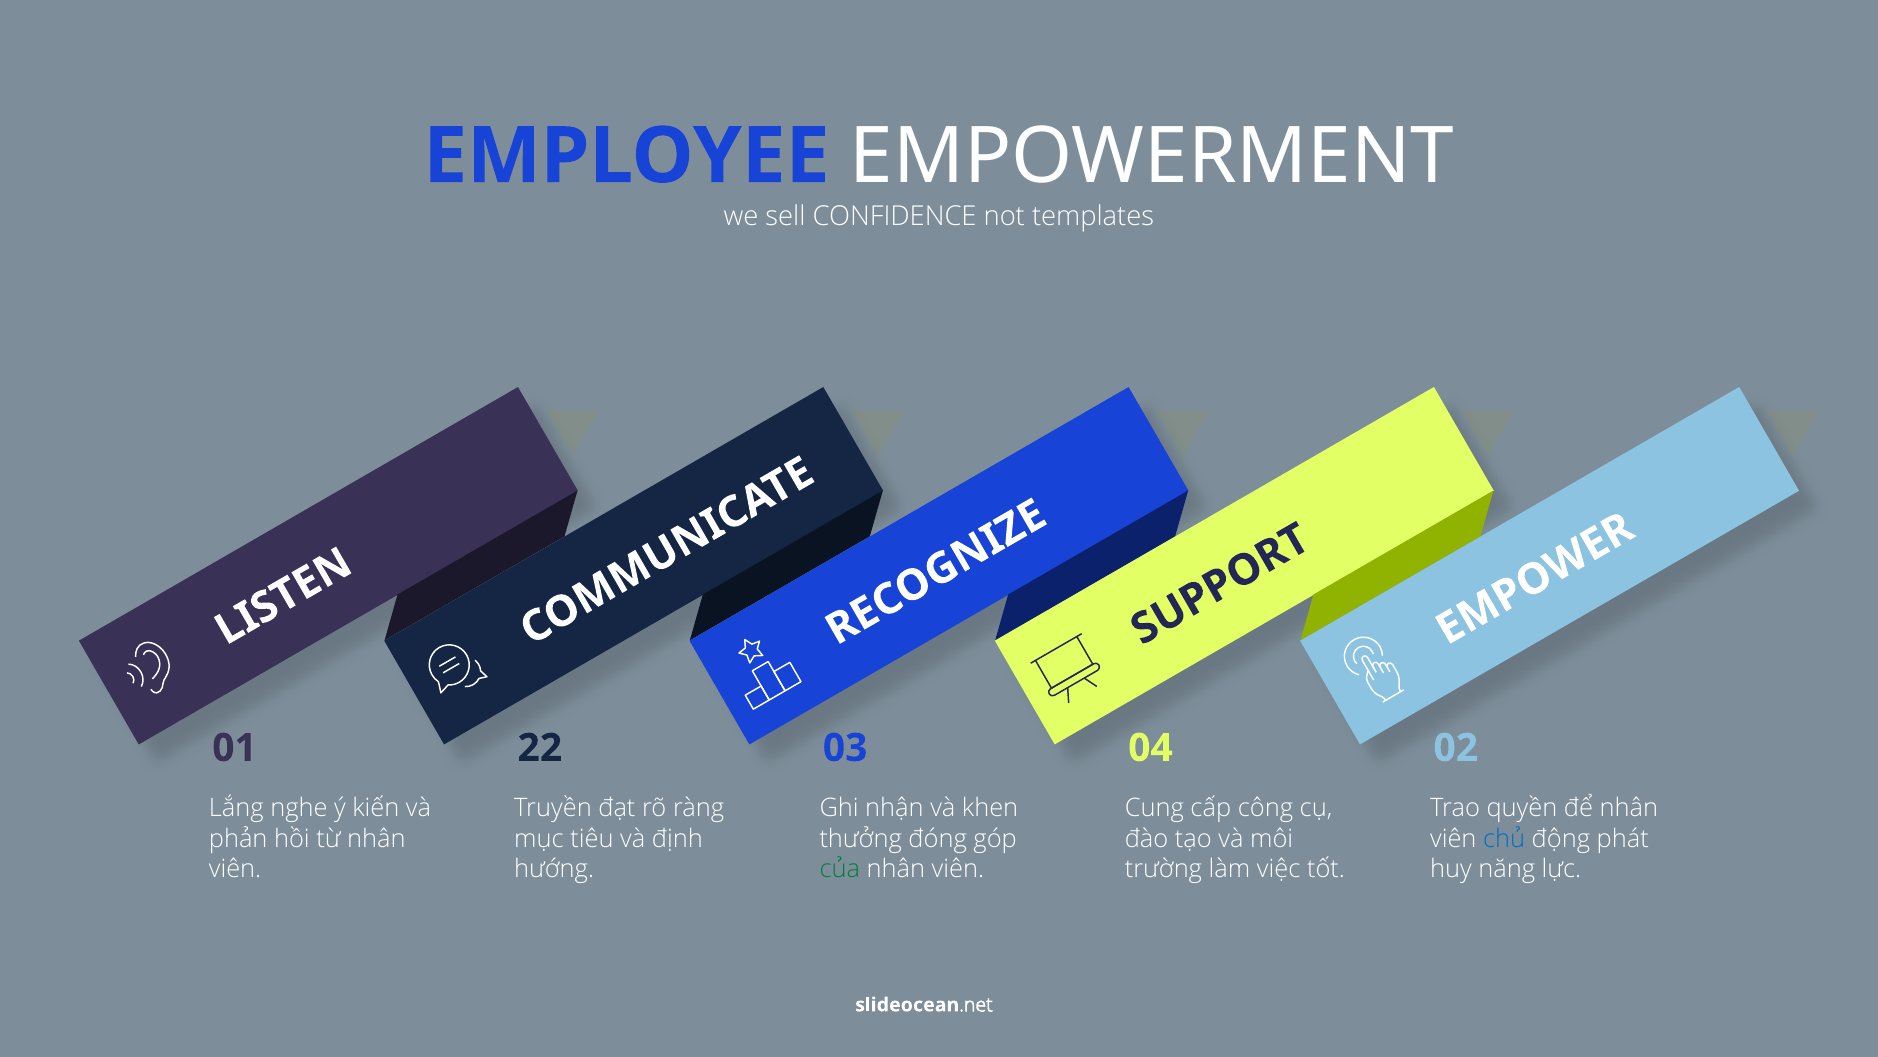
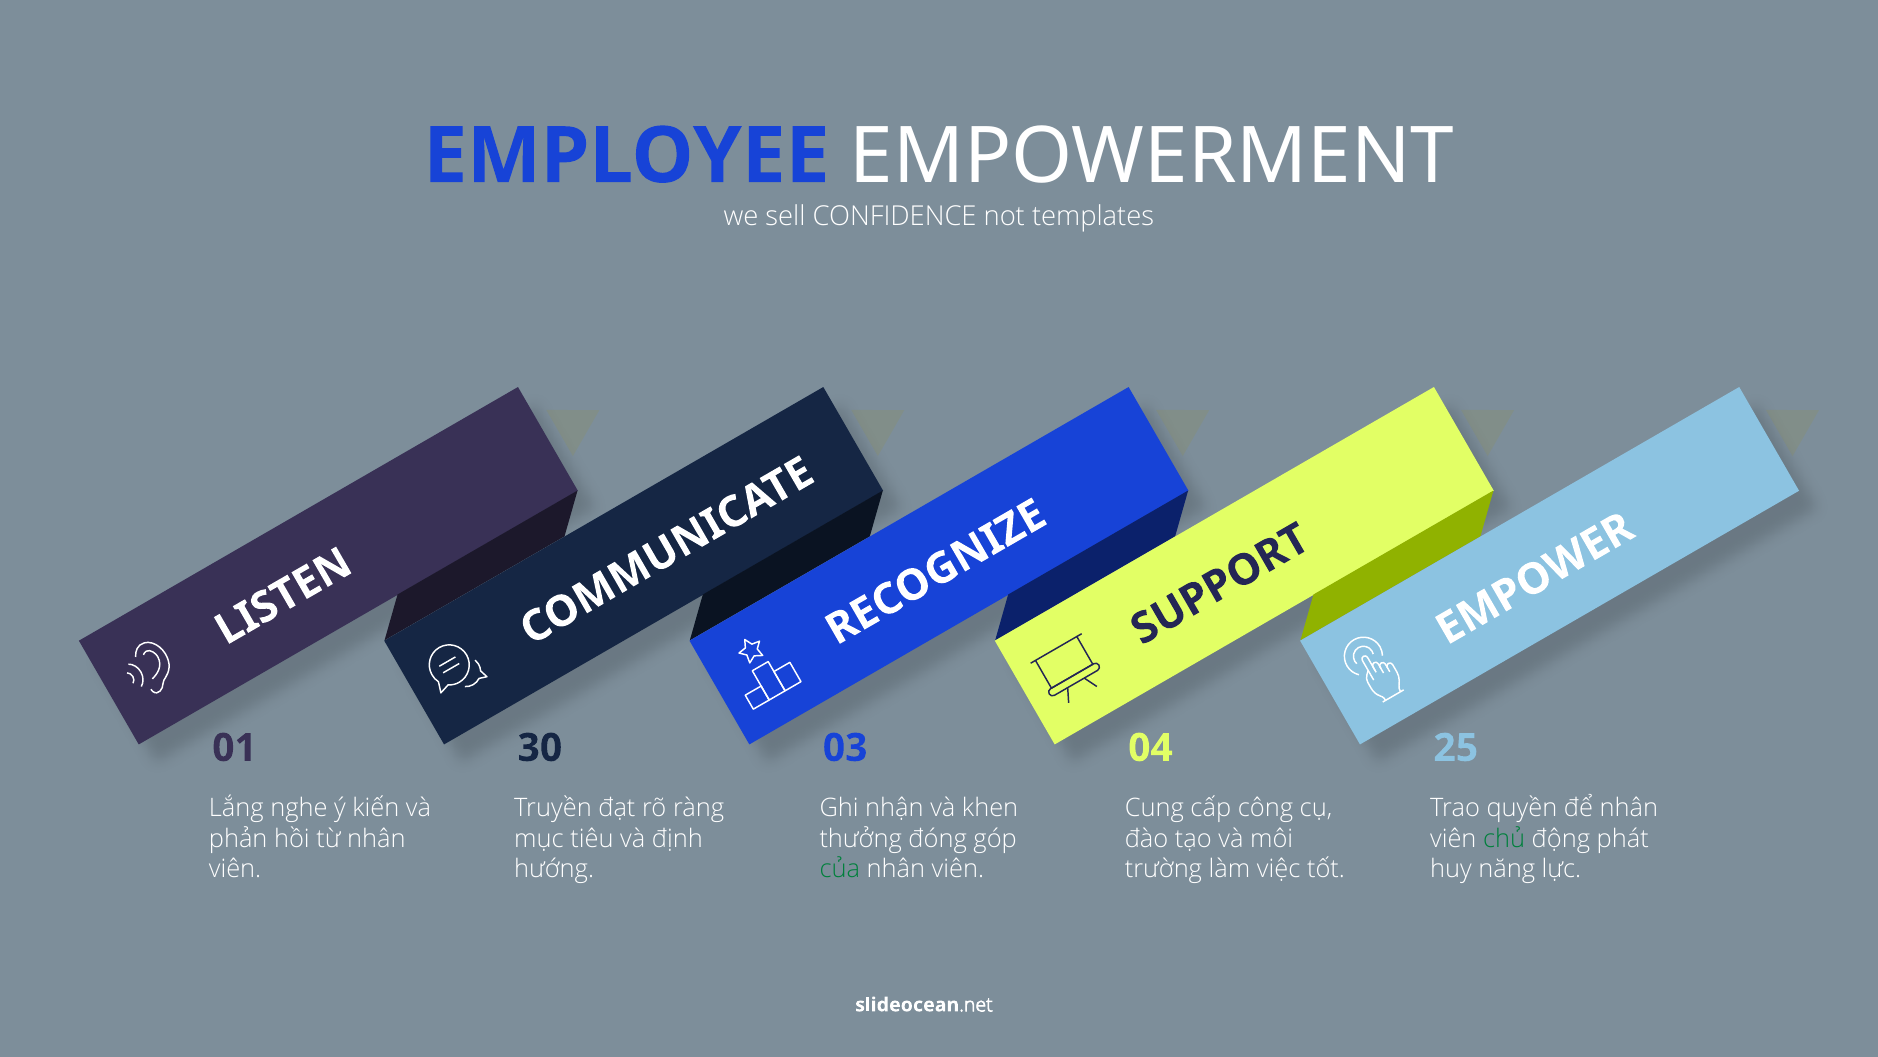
22: 22 -> 30
02: 02 -> 25
chủ colour: blue -> green
